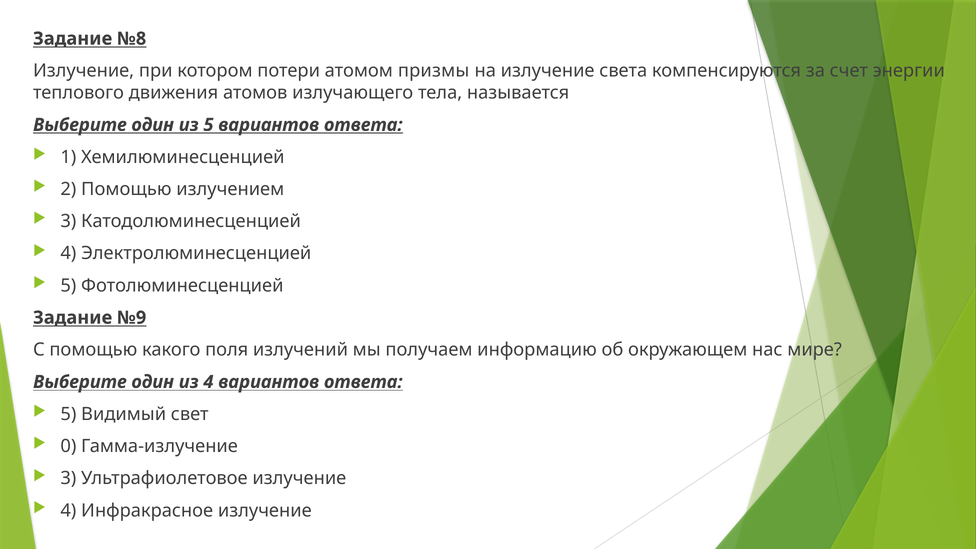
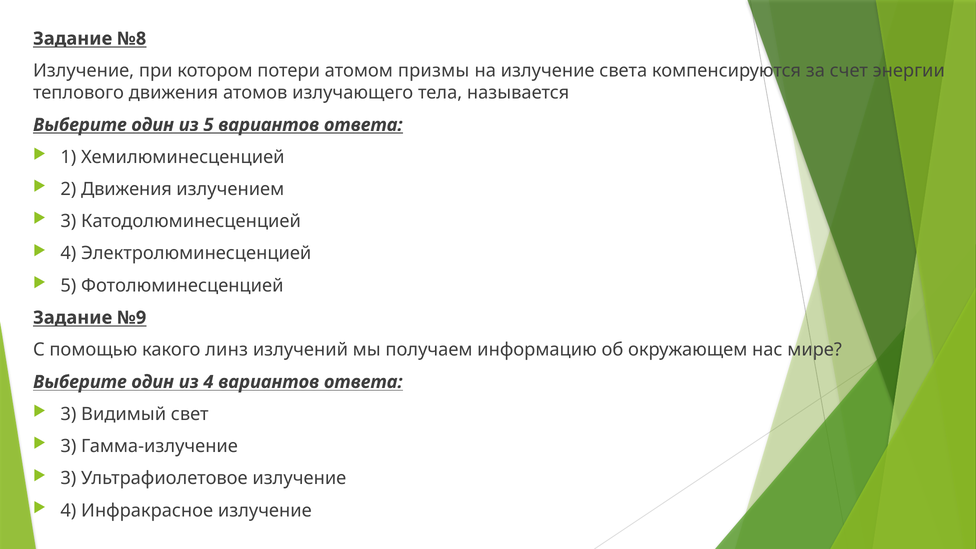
2 Помощью: Помощью -> Движения
поля: поля -> линз
5 at (68, 414): 5 -> 3
0 at (68, 446): 0 -> 3
